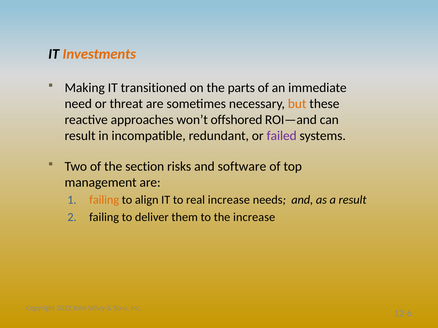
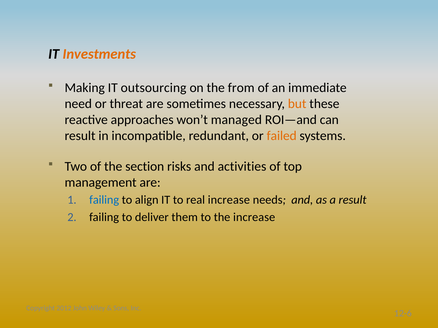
transitioned: transitioned -> outsourcing
parts: parts -> from
offshored: offshored -> managed
failed colour: purple -> orange
software: software -> activities
failing at (104, 200) colour: orange -> blue
